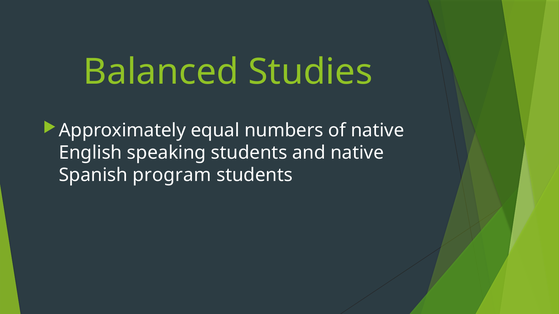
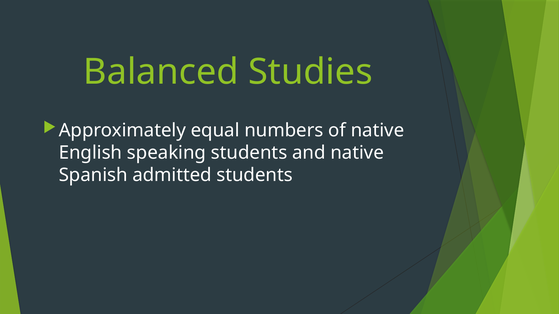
program: program -> admitted
